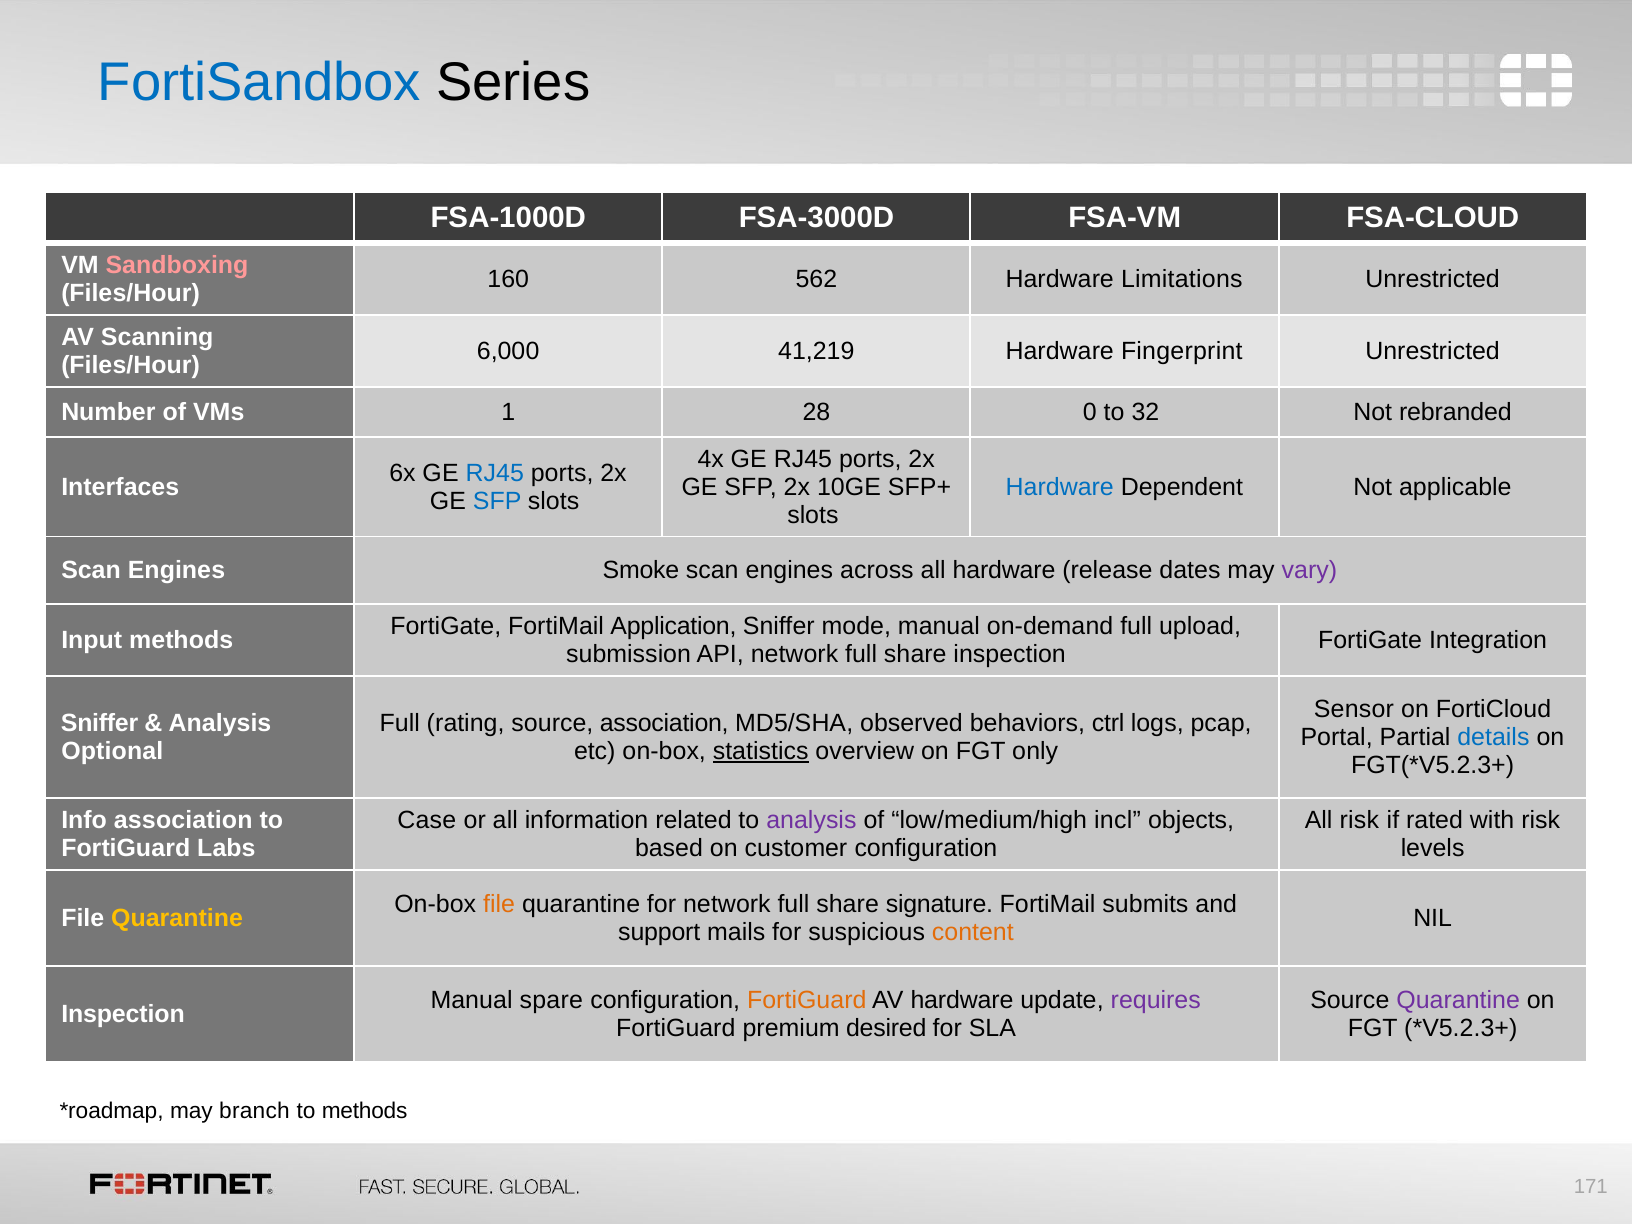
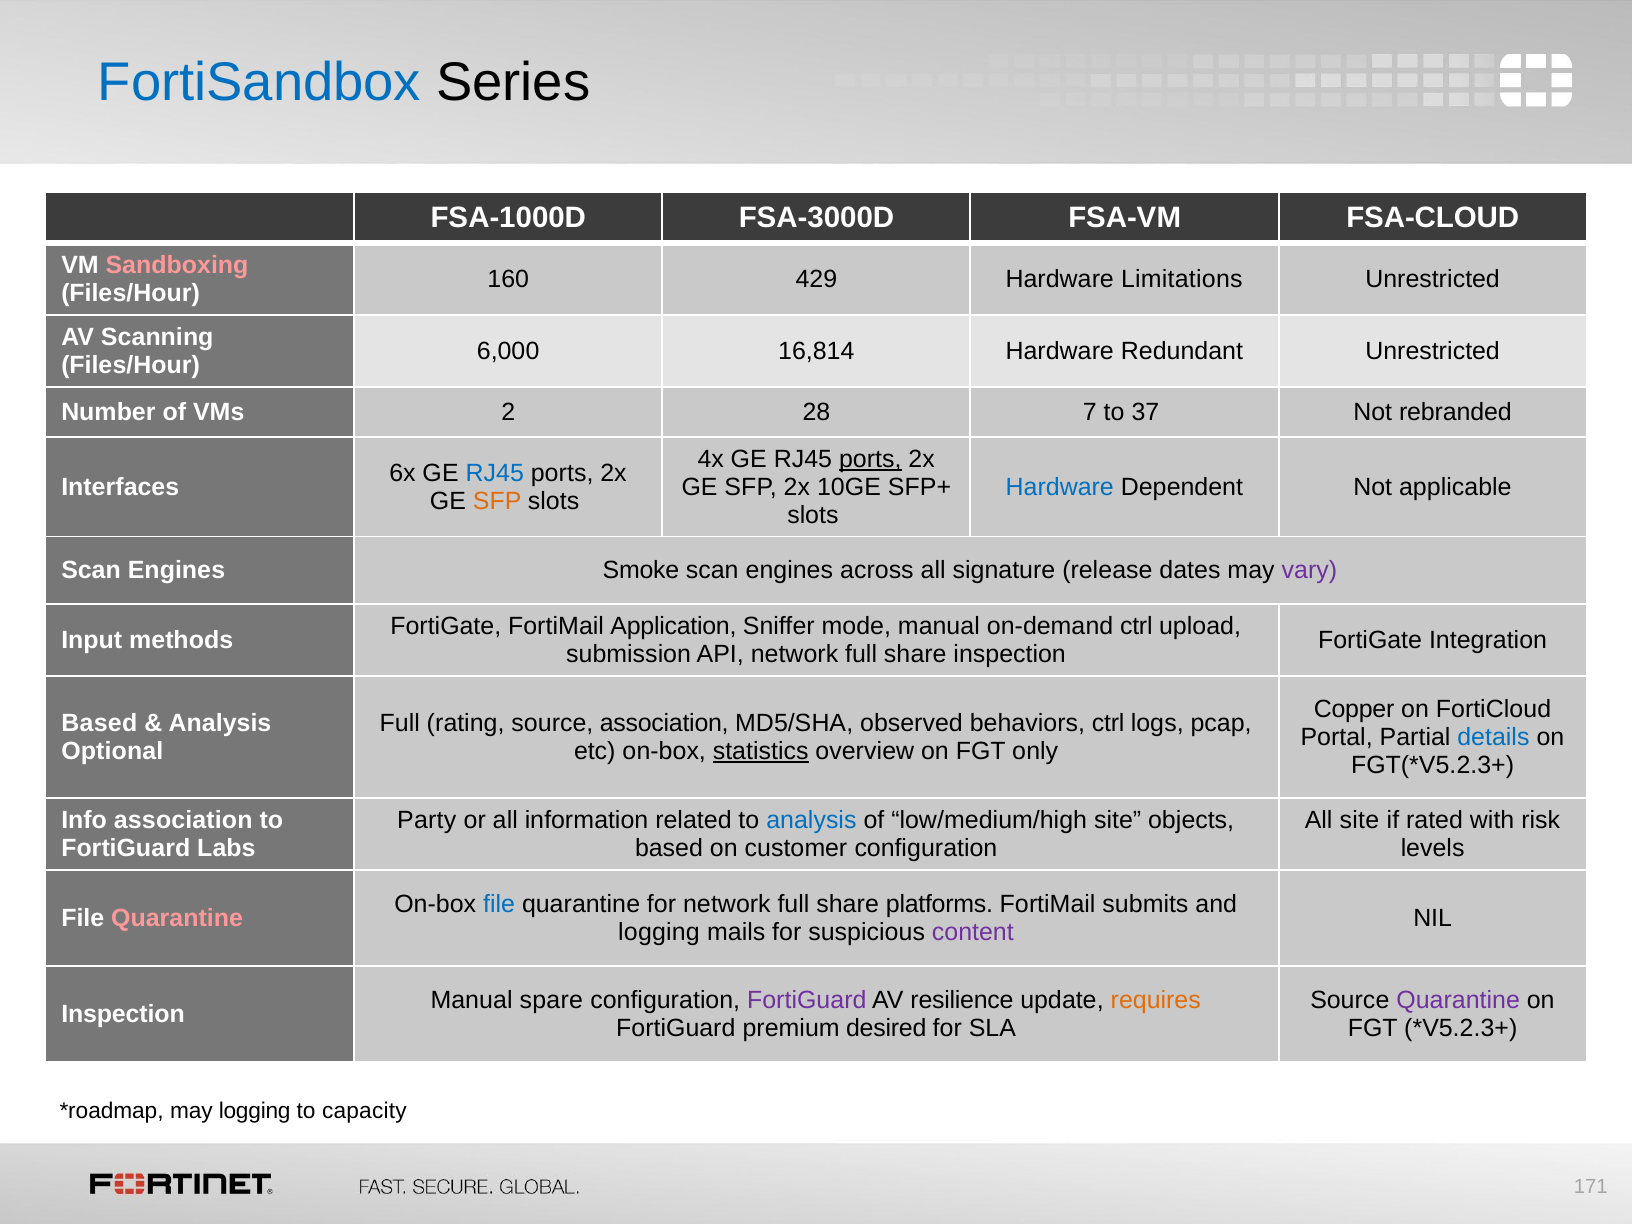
562: 562 -> 429
41,219: 41,219 -> 16,814
Fingerprint: Fingerprint -> Redundant
1: 1 -> 2
0: 0 -> 7
32: 32 -> 37
ports at (870, 459) underline: none -> present
SFP at (497, 501) colour: blue -> orange
all hardware: hardware -> signature
on-demand full: full -> ctrl
Sensor: Sensor -> Copper
Sniffer at (100, 724): Sniffer -> Based
Case: Case -> Party
analysis at (811, 821) colour: purple -> blue
low/medium/high incl: incl -> site
All risk: risk -> site
file at (499, 904) colour: orange -> blue
signature: signature -> platforms
Quarantine at (177, 918) colour: yellow -> pink
support at (659, 932): support -> logging
content colour: orange -> purple
FortiGuard at (807, 1000) colour: orange -> purple
AV hardware: hardware -> resilience
requires colour: purple -> orange
may branch: branch -> logging
to methods: methods -> capacity
